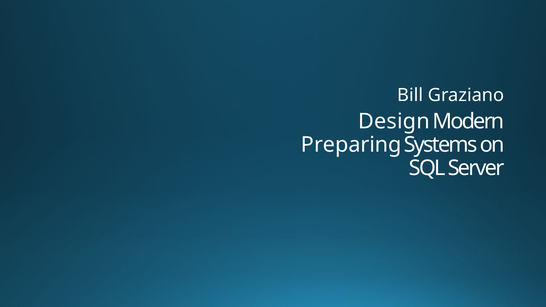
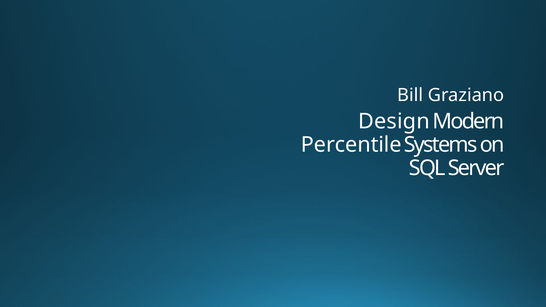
Preparing: Preparing -> Percentile
